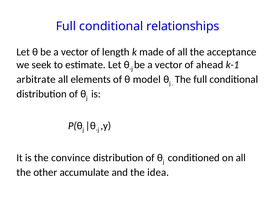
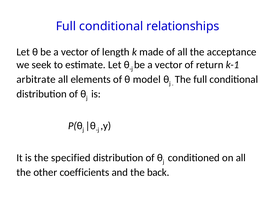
ahead: ahead -> return
convince: convince -> specified
accumulate: accumulate -> coefficients
idea: idea -> back
